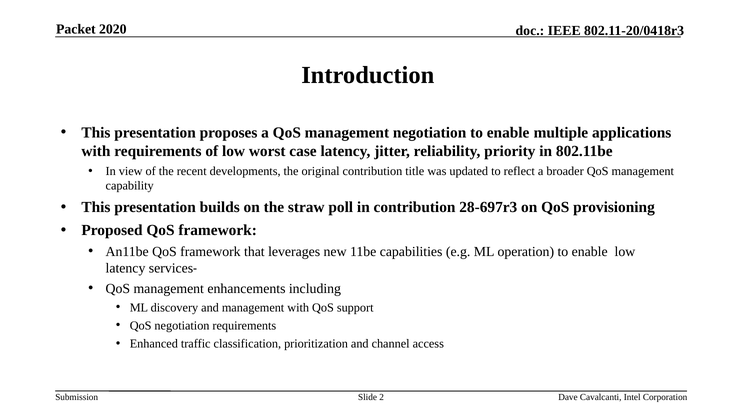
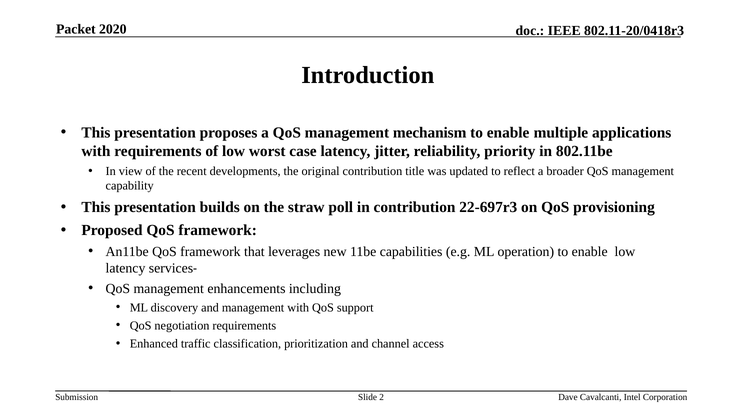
management negotiation: negotiation -> mechanism
28-697r3: 28-697r3 -> 22-697r3
